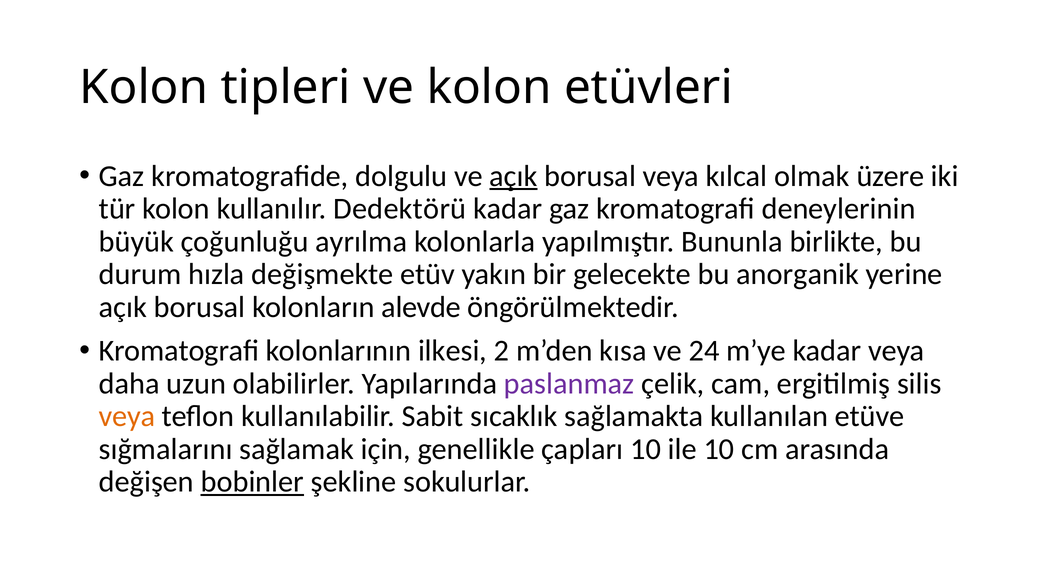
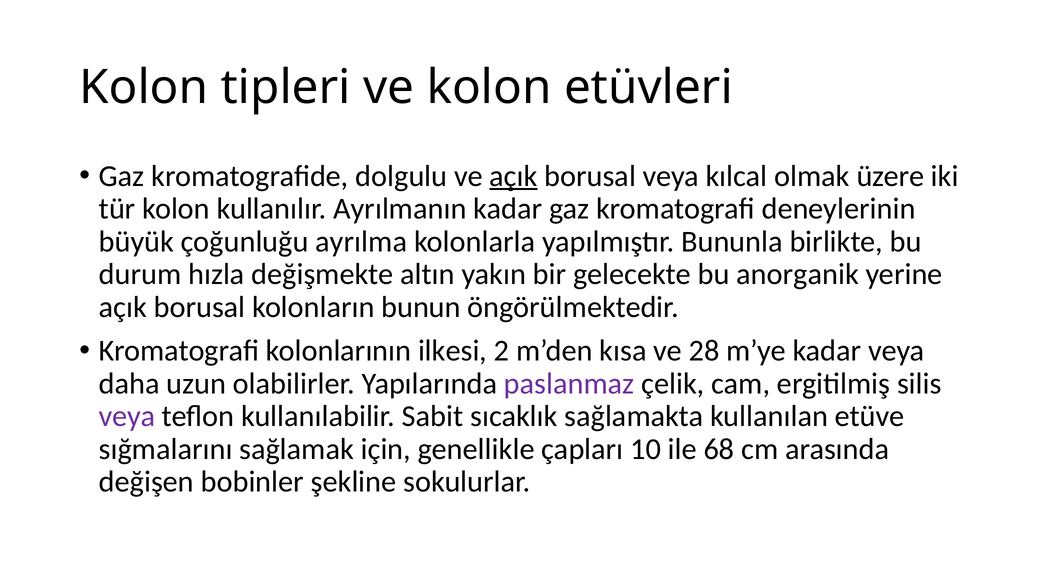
Dedektörü: Dedektörü -> Ayrılmanın
etüv: etüv -> altın
alevde: alevde -> bunun
24: 24 -> 28
veya at (127, 416) colour: orange -> purple
ile 10: 10 -> 68
bobinler underline: present -> none
